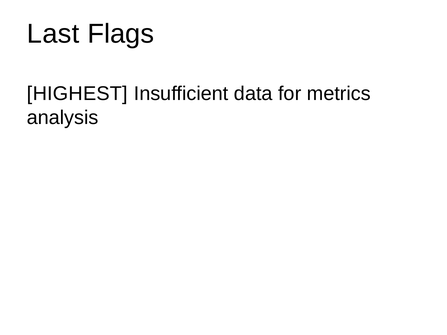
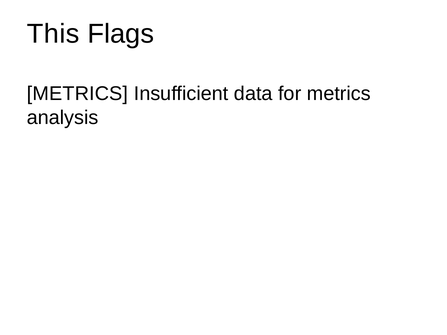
Last: Last -> This
HIGHEST at (77, 94): HIGHEST -> METRICS
